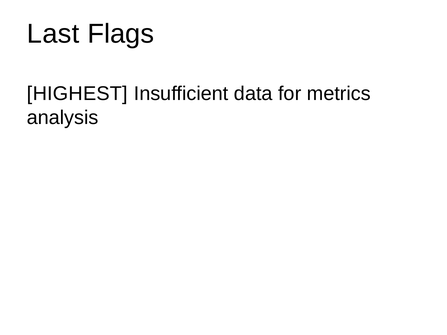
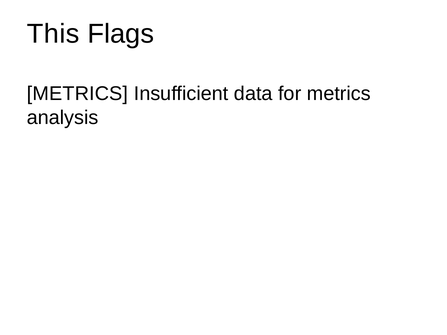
Last: Last -> This
HIGHEST at (77, 94): HIGHEST -> METRICS
